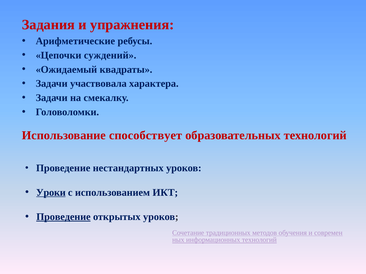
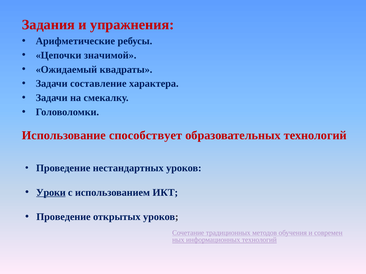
суждений: суждений -> значимой
участвовала: участвовала -> составление
Проведение at (63, 217) underline: present -> none
